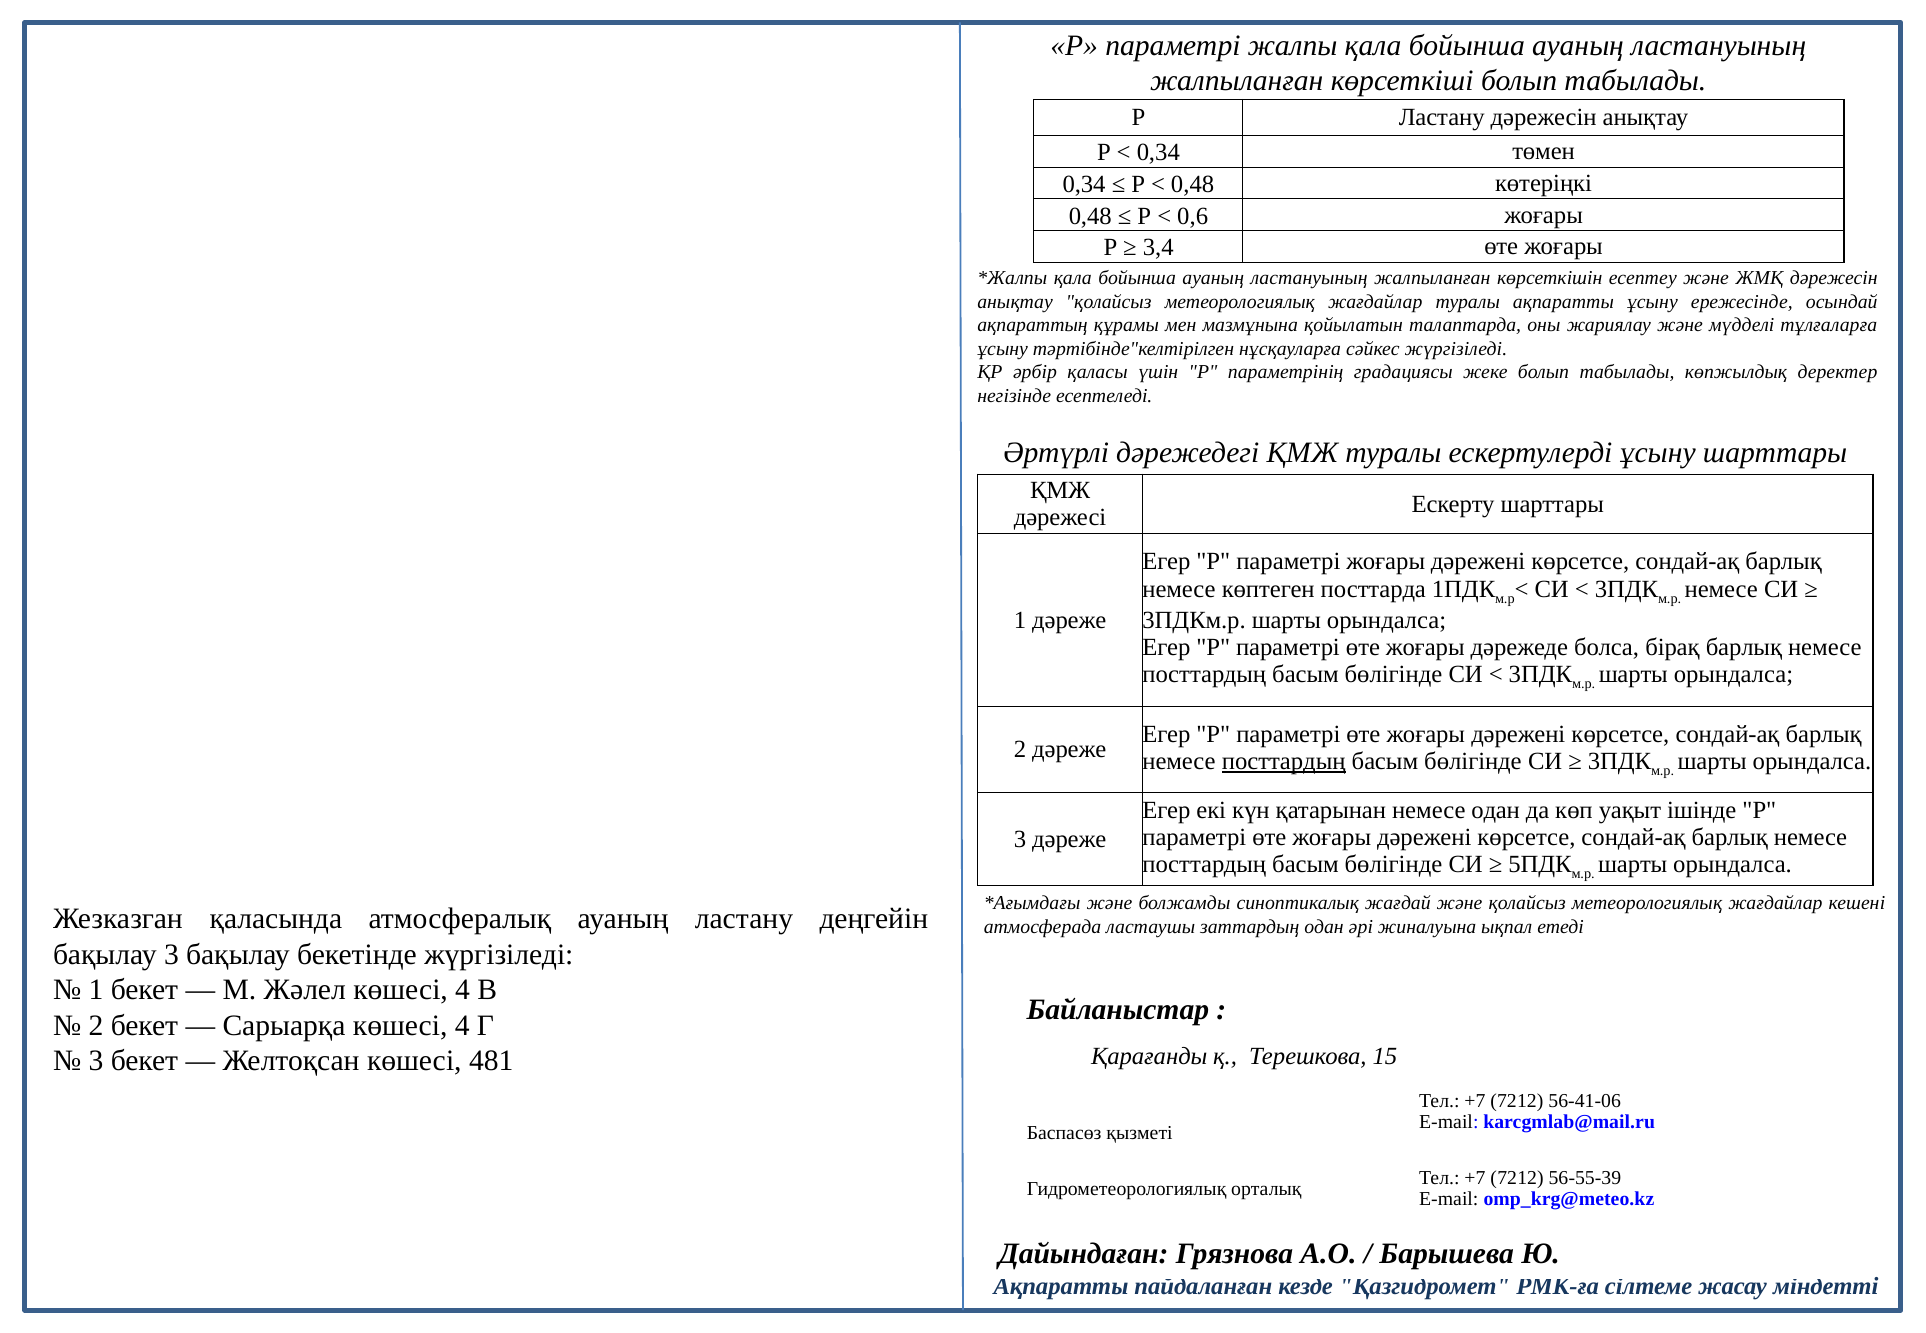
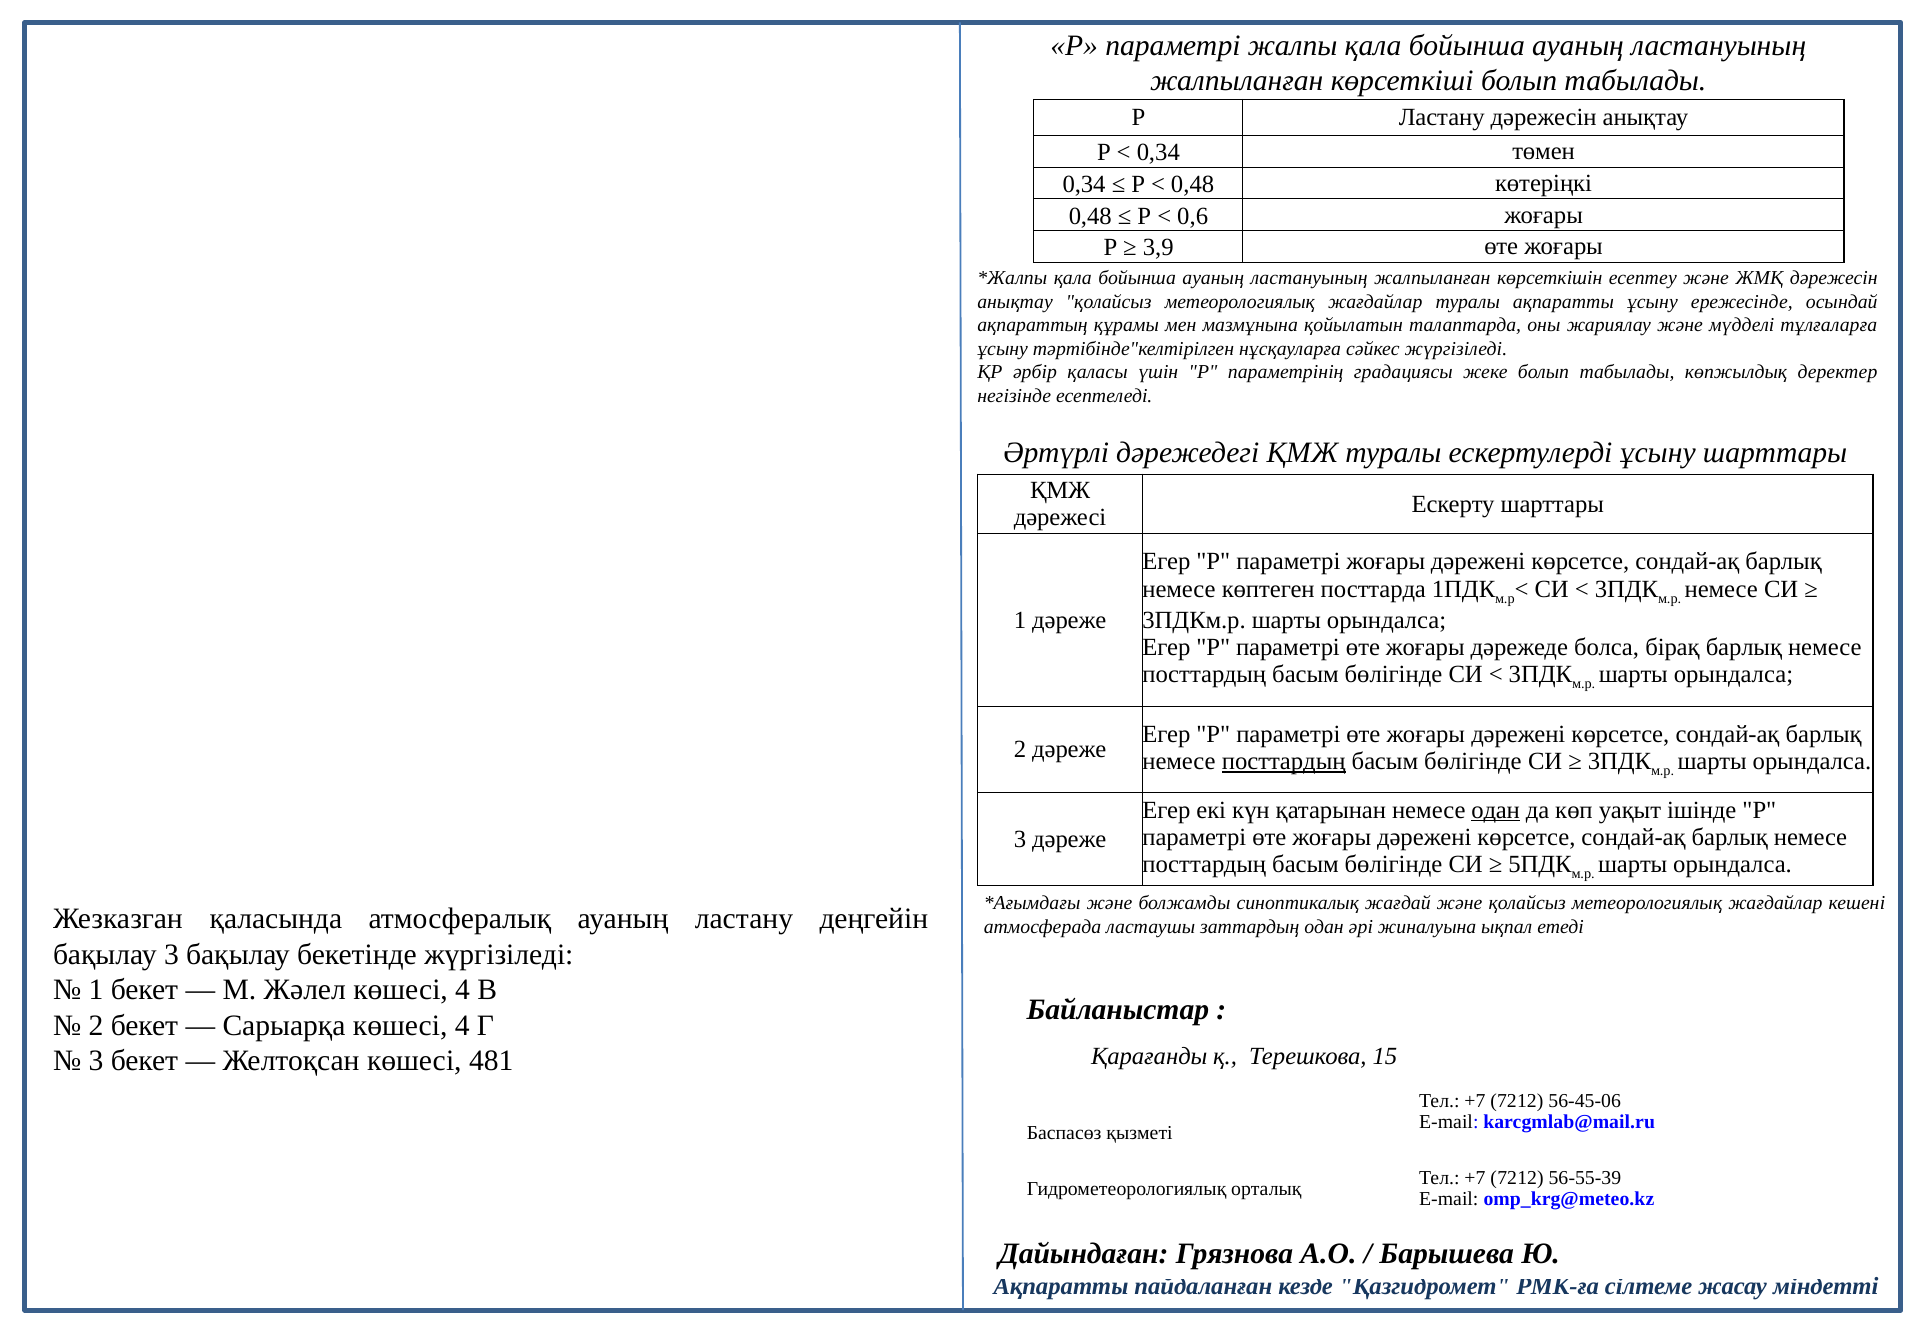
3,4: 3,4 -> 3,9
одан at (1496, 810) underline: none -> present
56-41-06: 56-41-06 -> 56-45-06
